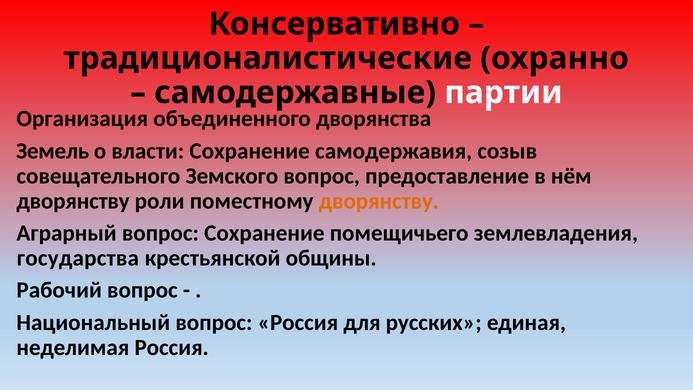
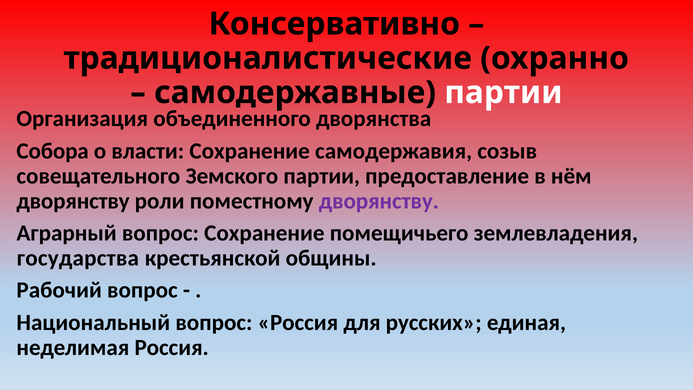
Земель: Земель -> Собора
Земского вопрос: вопрос -> партии
дворянству at (379, 201) colour: orange -> purple
